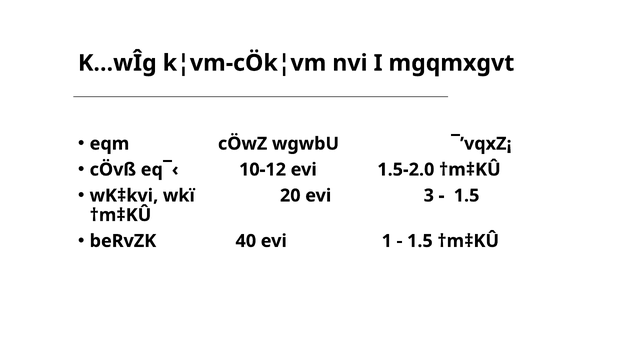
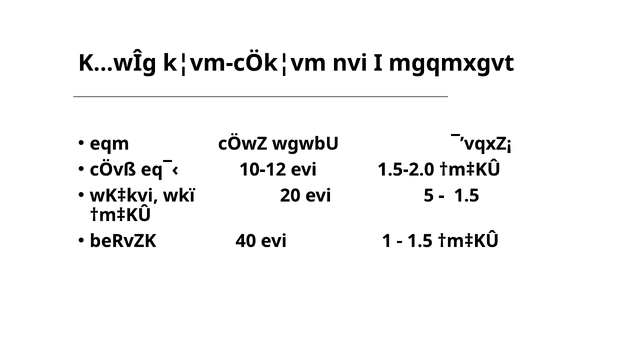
3: 3 -> 5
